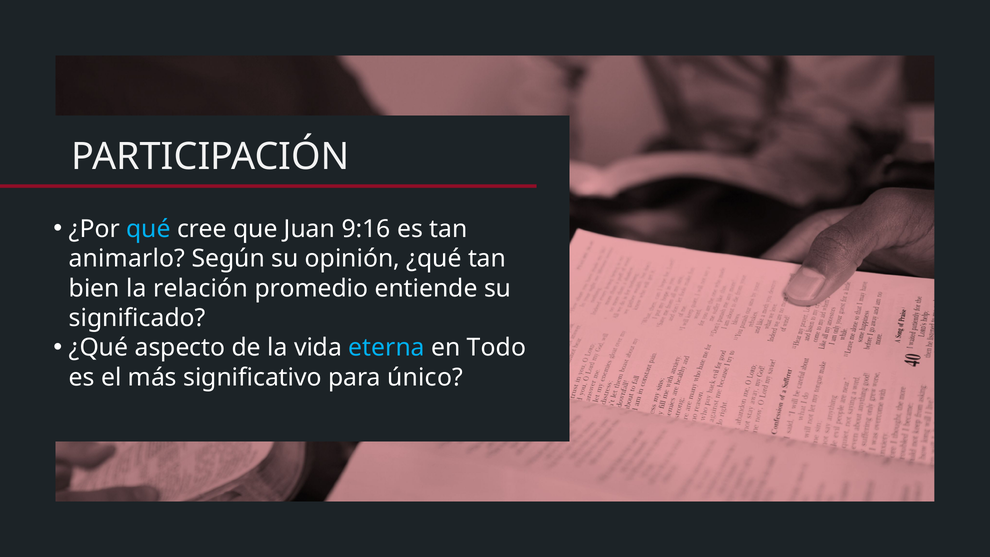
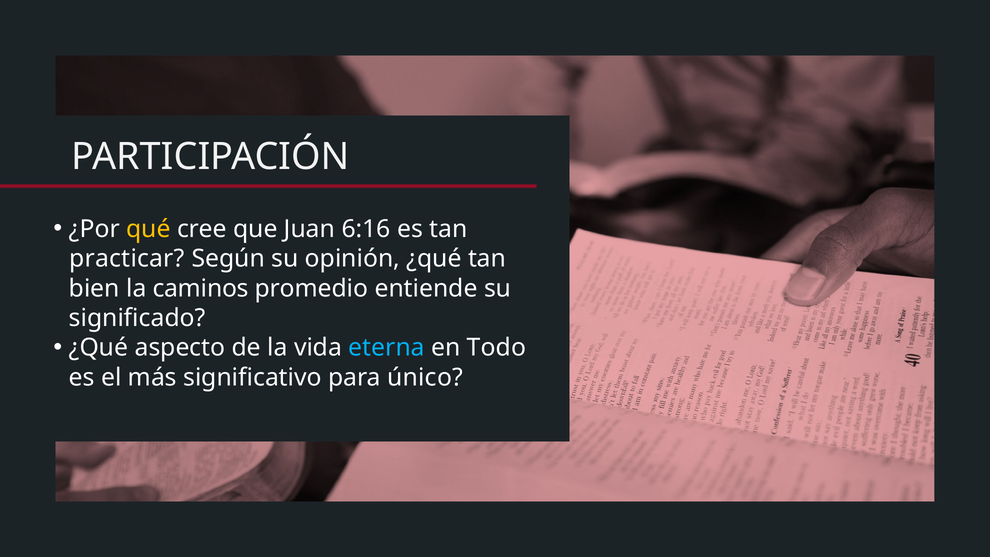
qué colour: light blue -> yellow
9:16: 9:16 -> 6:16
animarlo: animarlo -> practicar
relación: relación -> caminos
